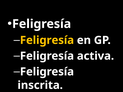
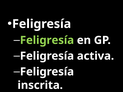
Feligresía at (47, 40) colour: yellow -> light green
